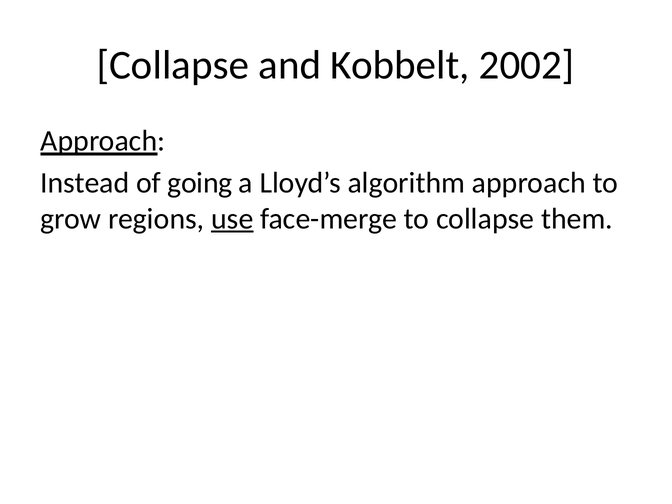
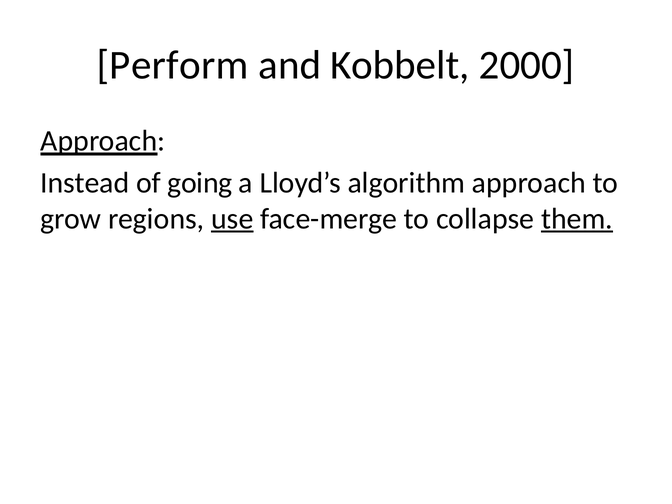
Collapse at (173, 65): Collapse -> Perform
2002: 2002 -> 2000
them underline: none -> present
